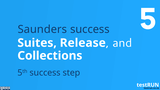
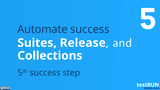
Saunders: Saunders -> Automate
